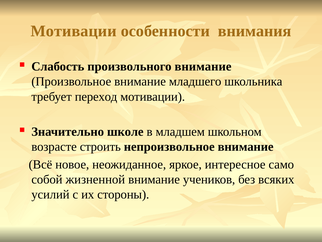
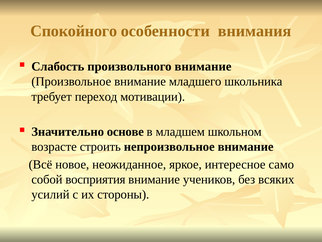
Мотивации at (74, 31): Мотивации -> Спокойного
школе: школе -> основе
жизненной: жизненной -> восприятия
